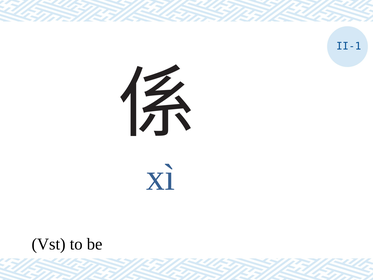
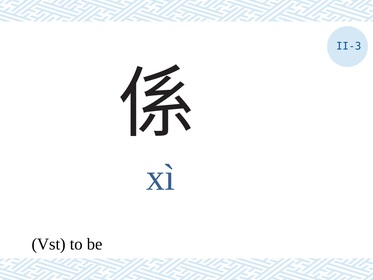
II-1: II-1 -> II-3
